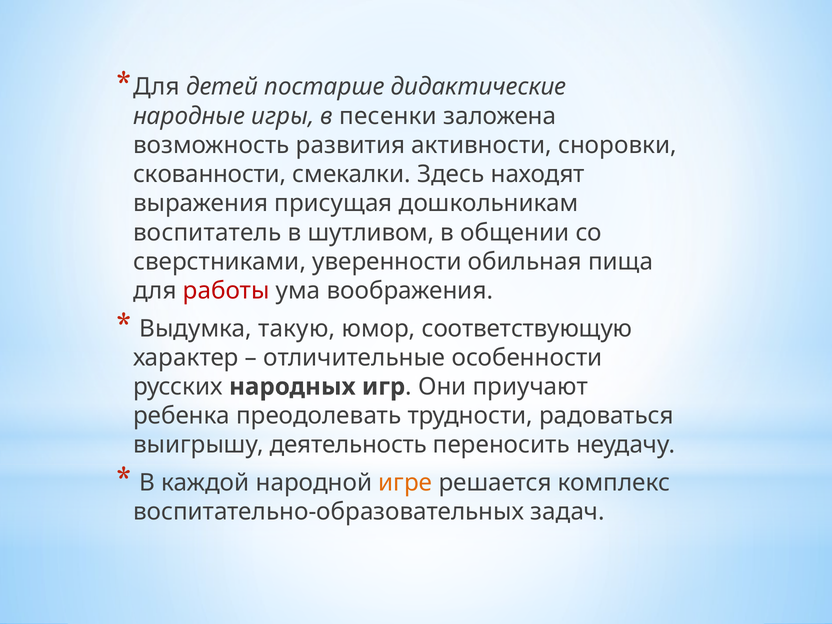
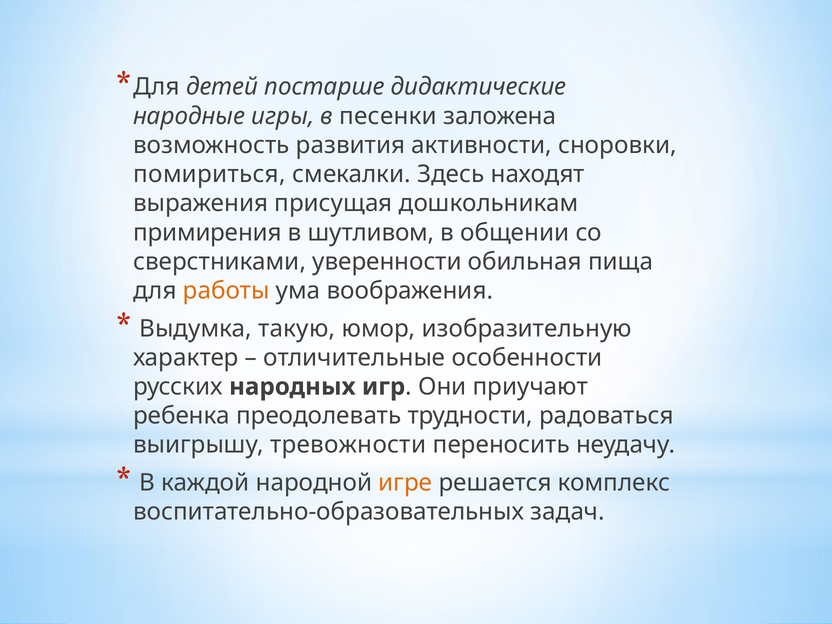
скованности: скованности -> помириться
воспитатель: воспитатель -> примирения
работы colour: red -> orange
соответствующую: соответствующую -> изобразительную
деятельность: деятельность -> тревожности
